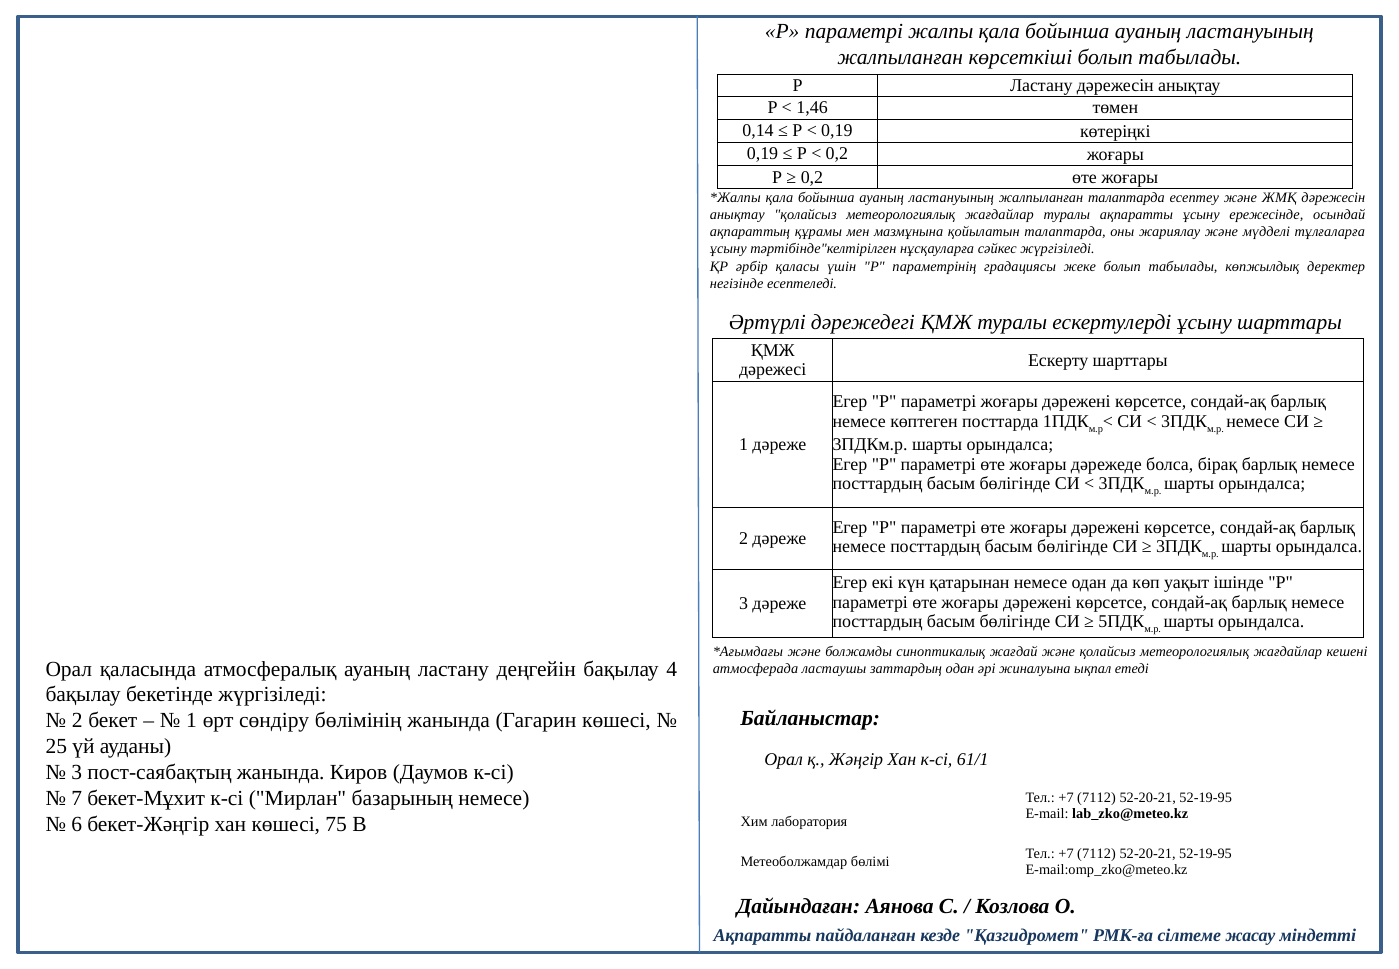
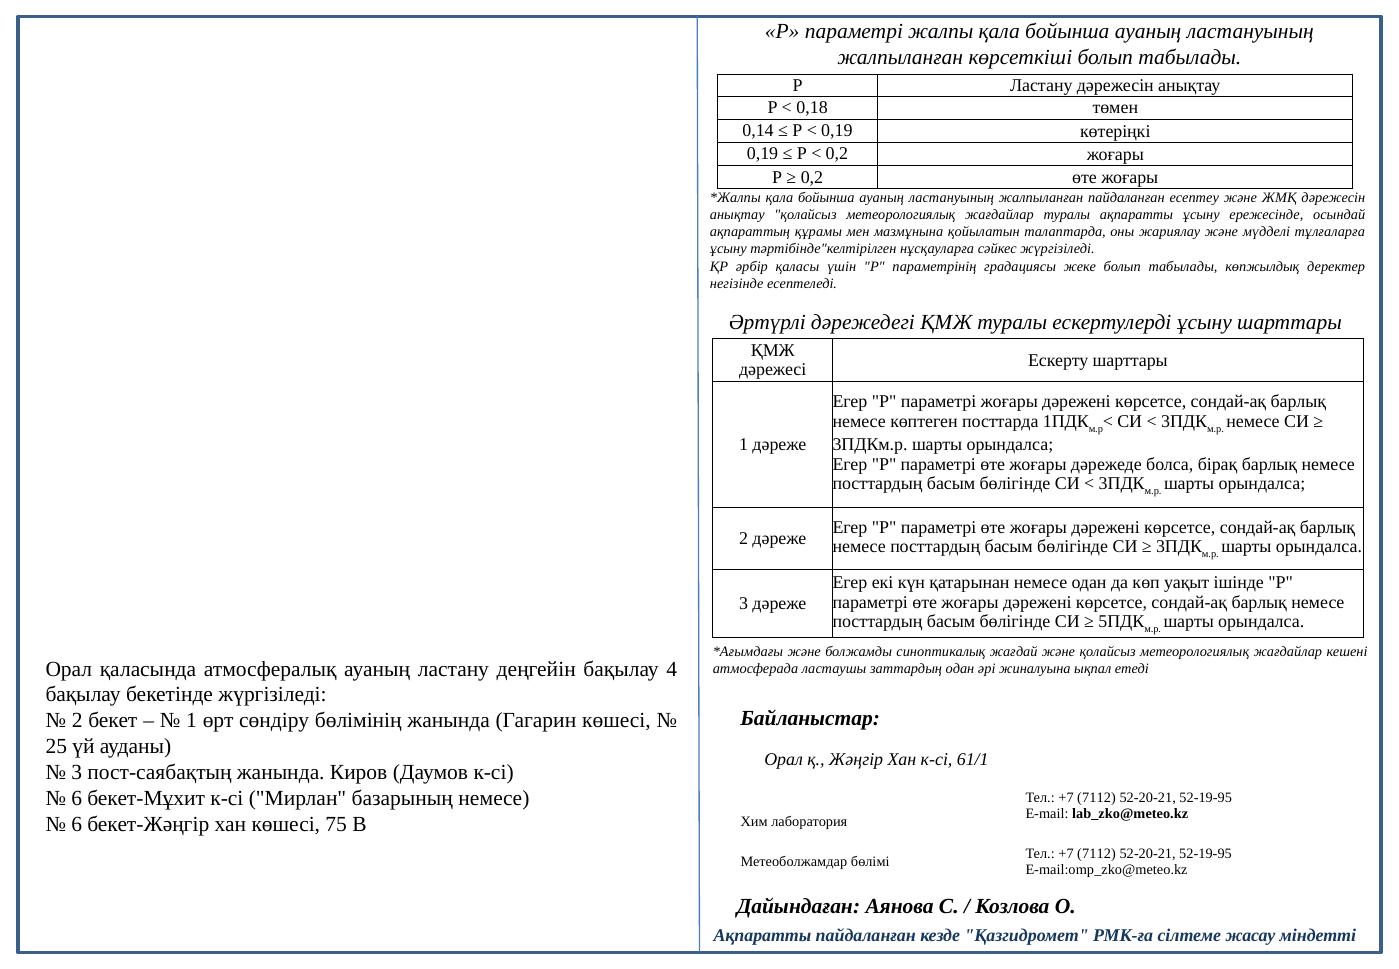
1,46: 1,46 -> 0,18
жалпыланған талаптарда: талаптарда -> пайдаланған
7 at (77, 798): 7 -> 6
